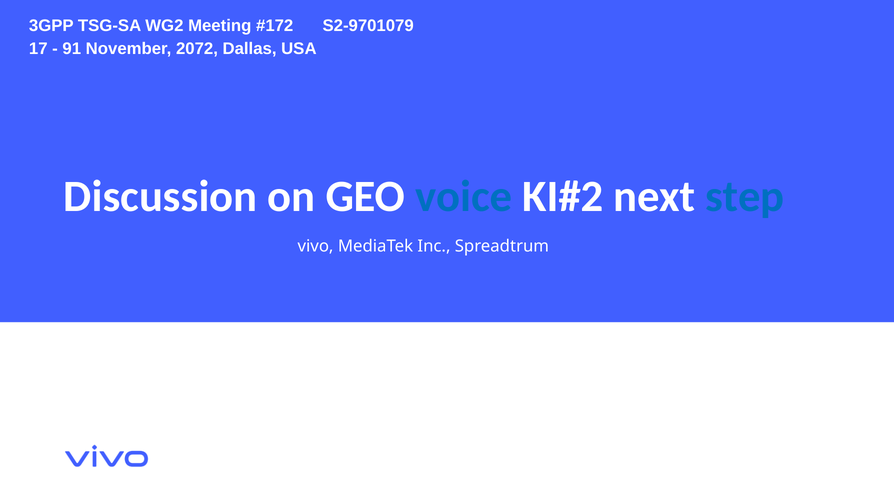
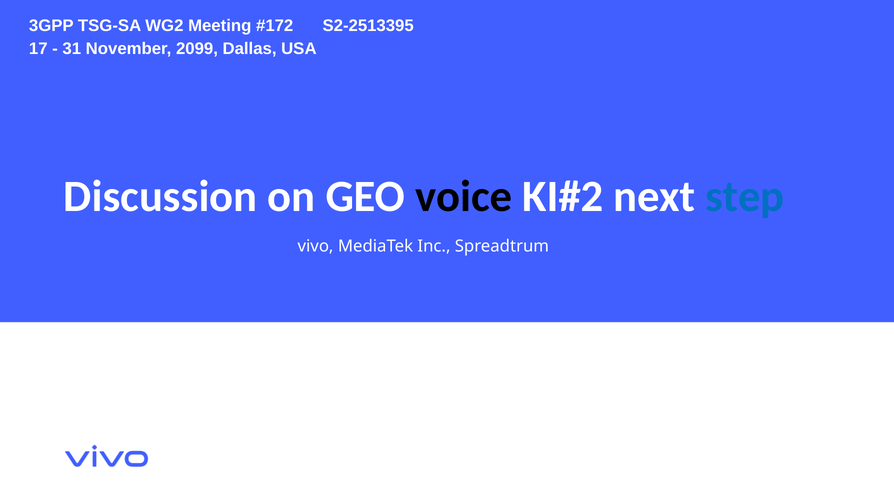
S2-9701079: S2-9701079 -> S2-2513395
91: 91 -> 31
2072: 2072 -> 2099
voice colour: blue -> black
